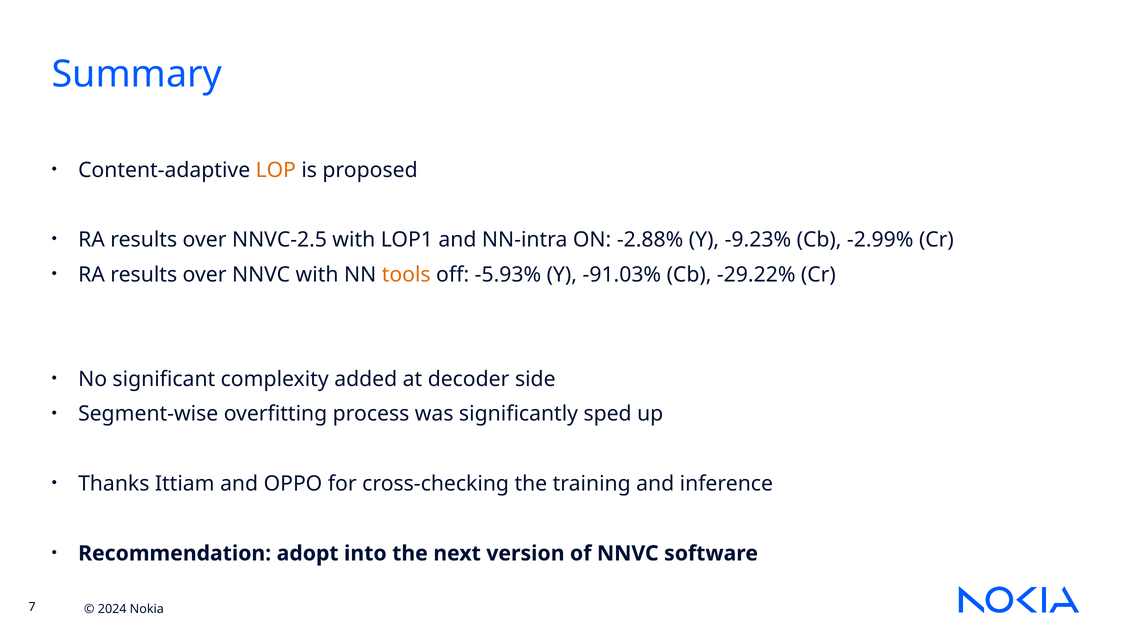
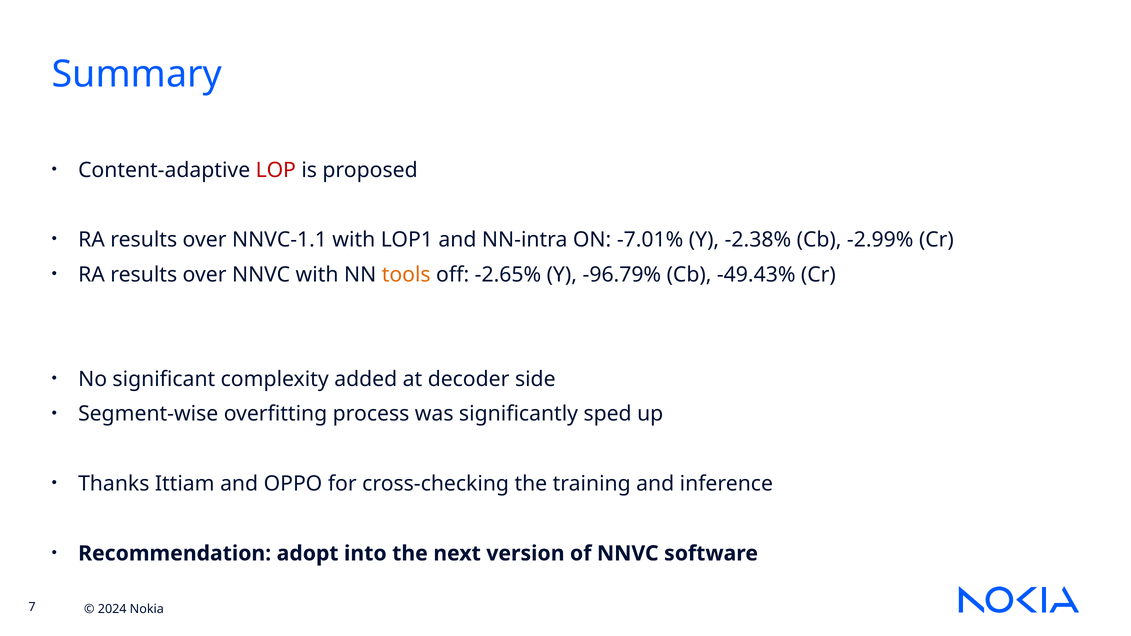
LOP colour: orange -> red
NNVC-2.5: NNVC-2.5 -> NNVC-1.1
-2.88%: -2.88% -> -7.01%
-9.23%: -9.23% -> -2.38%
-5.93%: -5.93% -> -2.65%
-91.03%: -91.03% -> -96.79%
-29.22%: -29.22% -> -49.43%
